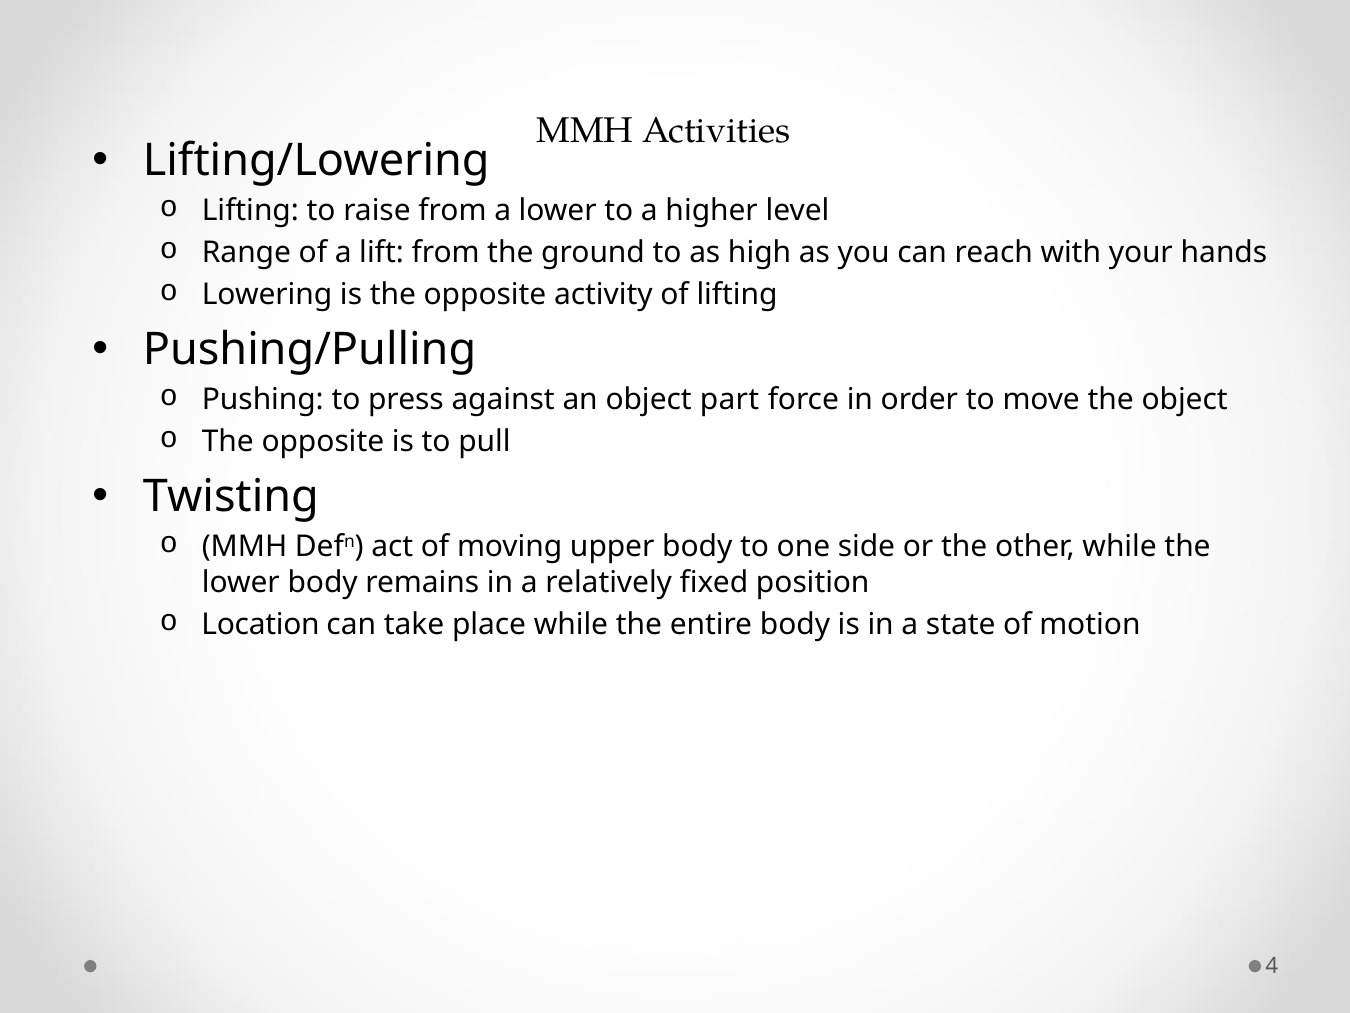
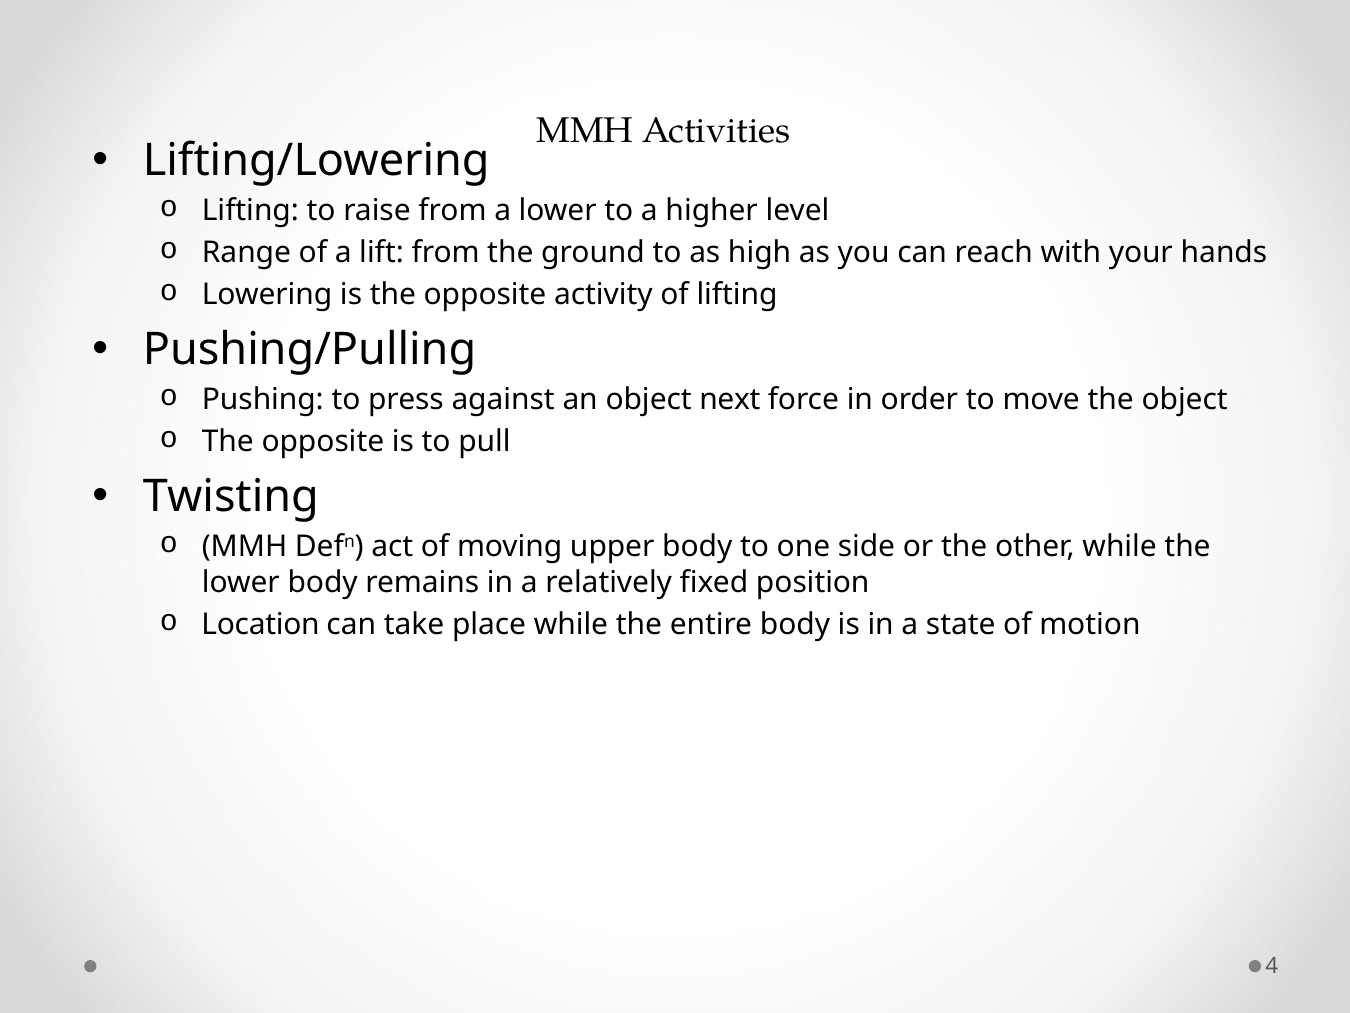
part: part -> next
